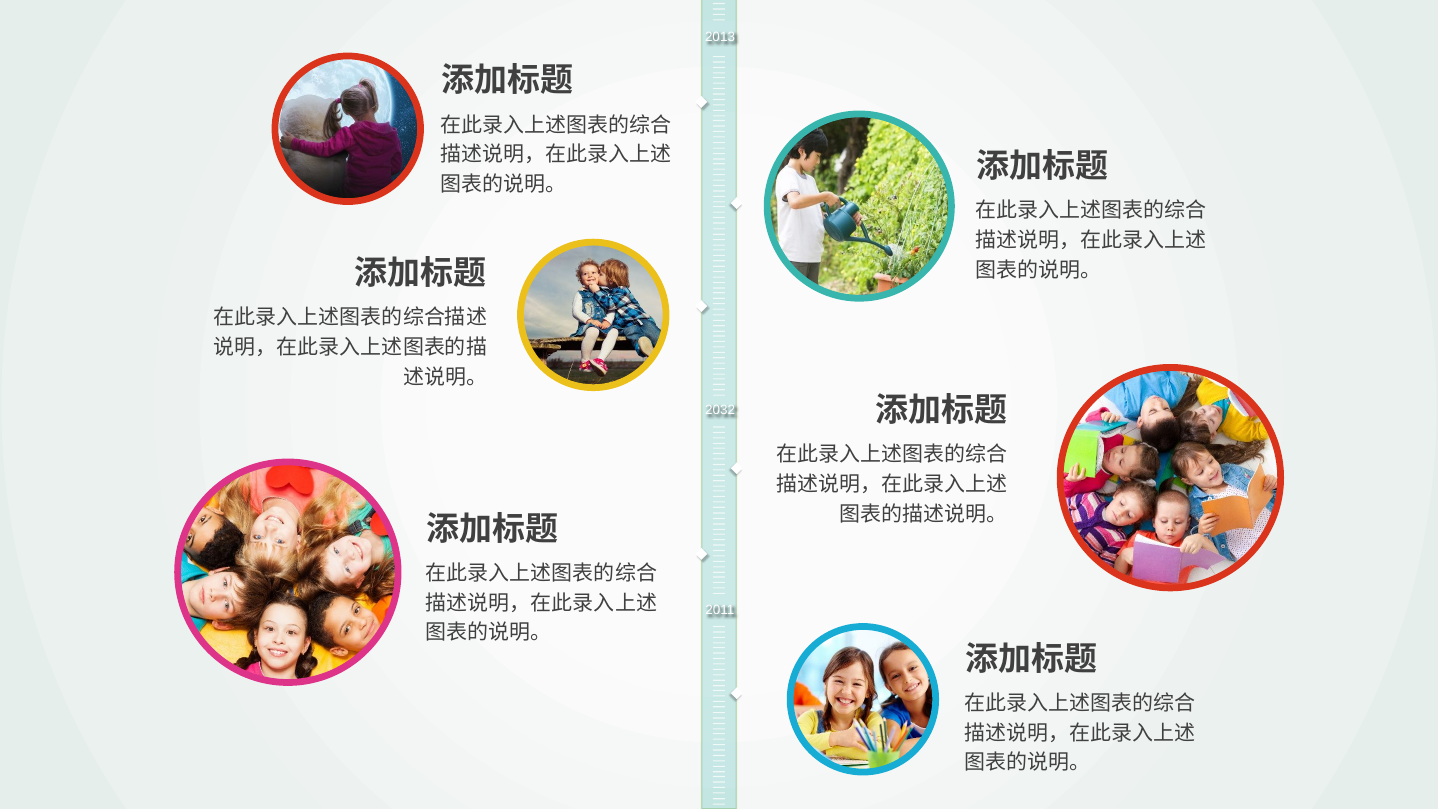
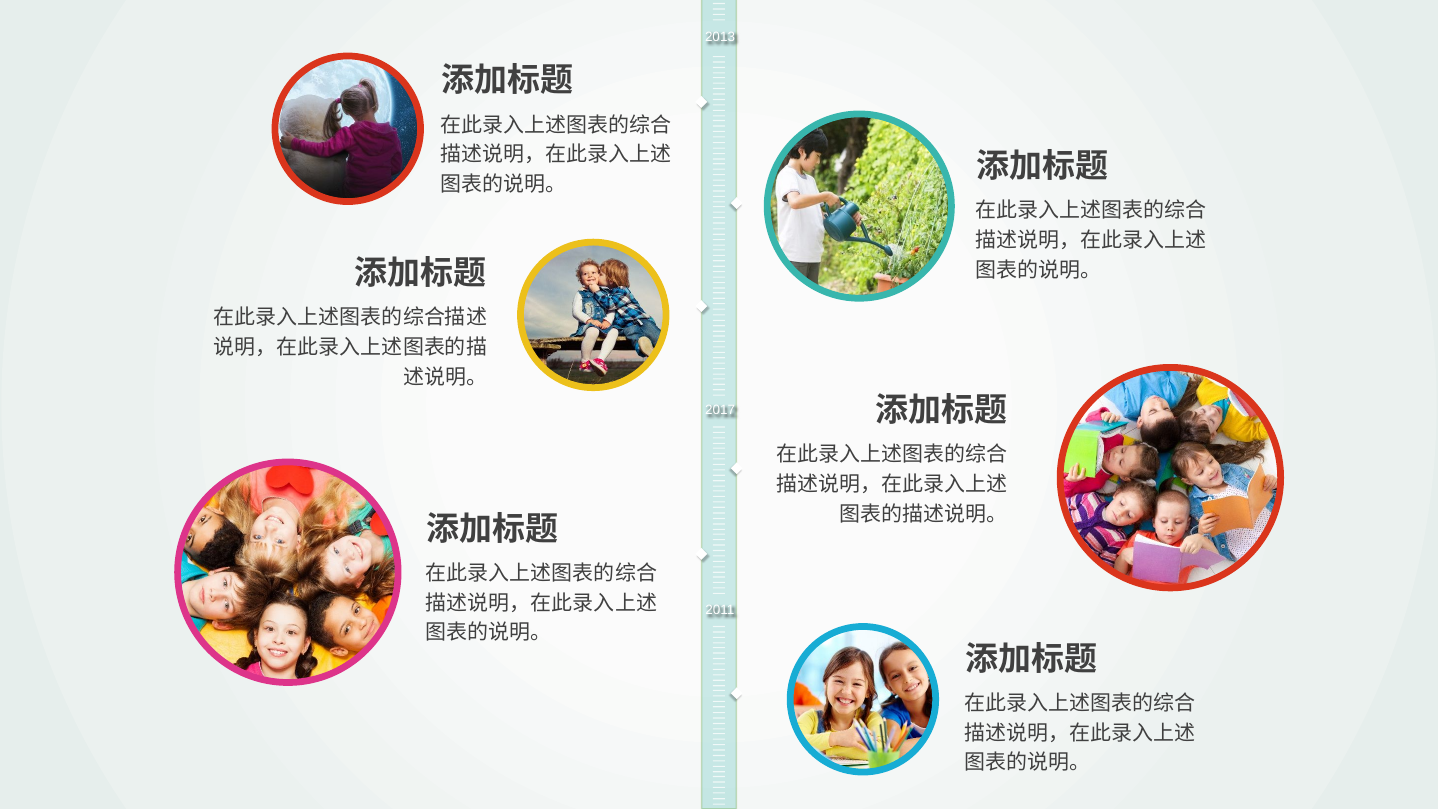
2032: 2032 -> 2017
